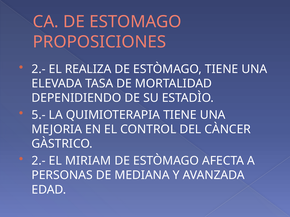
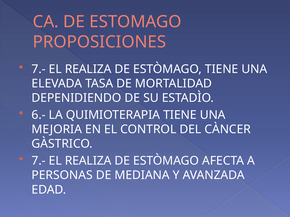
2.- at (39, 69): 2.- -> 7.-
5.-: 5.- -> 6.-
2.- at (39, 161): 2.- -> 7.-
MIRIAM at (88, 161): MIRIAM -> REALIZA
